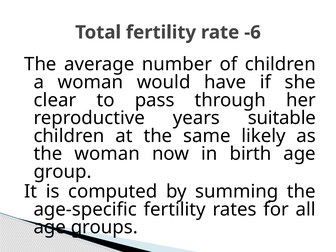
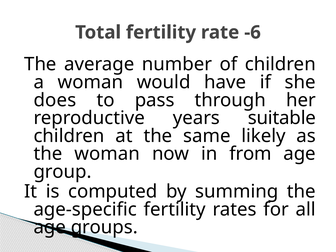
clear: clear -> does
birth: birth -> from
